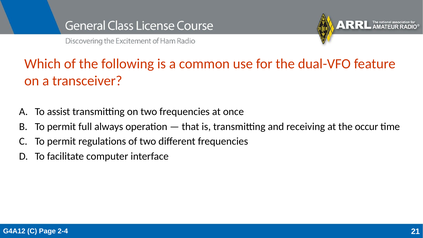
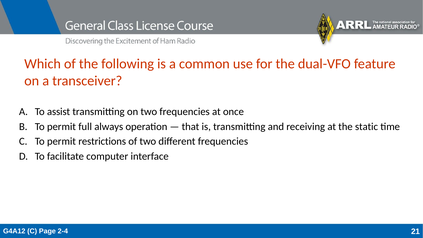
occur: occur -> static
regulations: regulations -> restrictions
